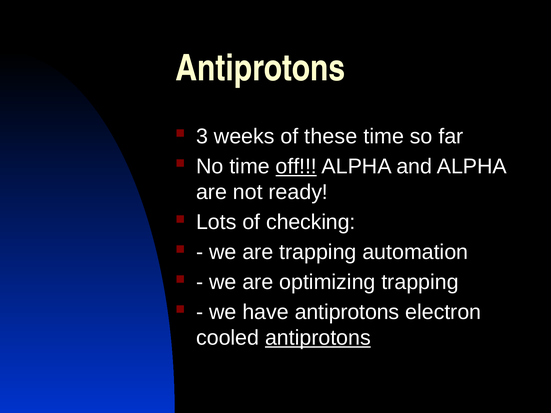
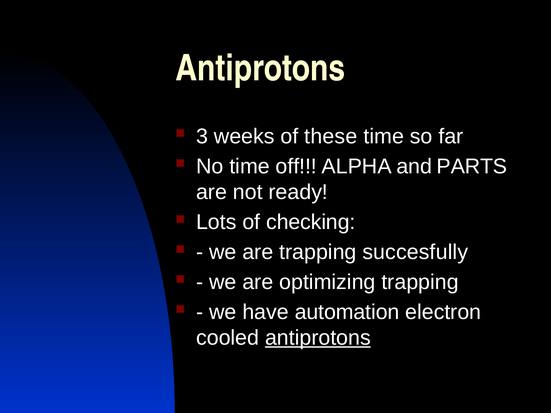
off underline: present -> none
and ALPHA: ALPHA -> PARTS
automation: automation -> succesfully
have antiprotons: antiprotons -> automation
